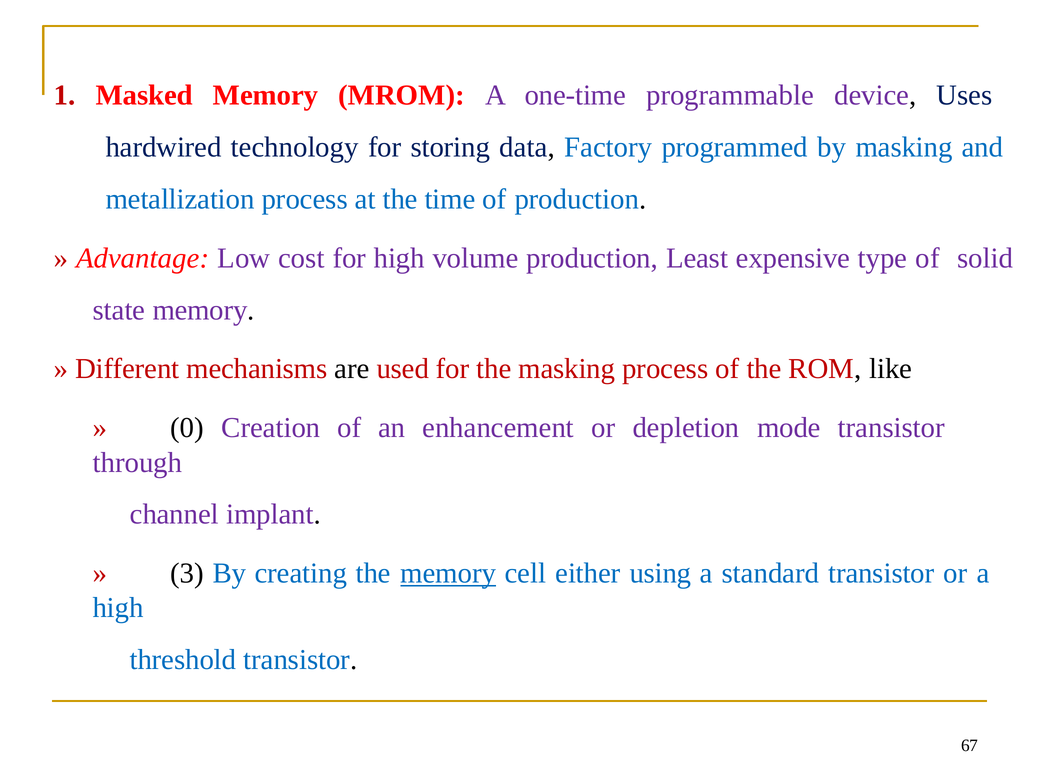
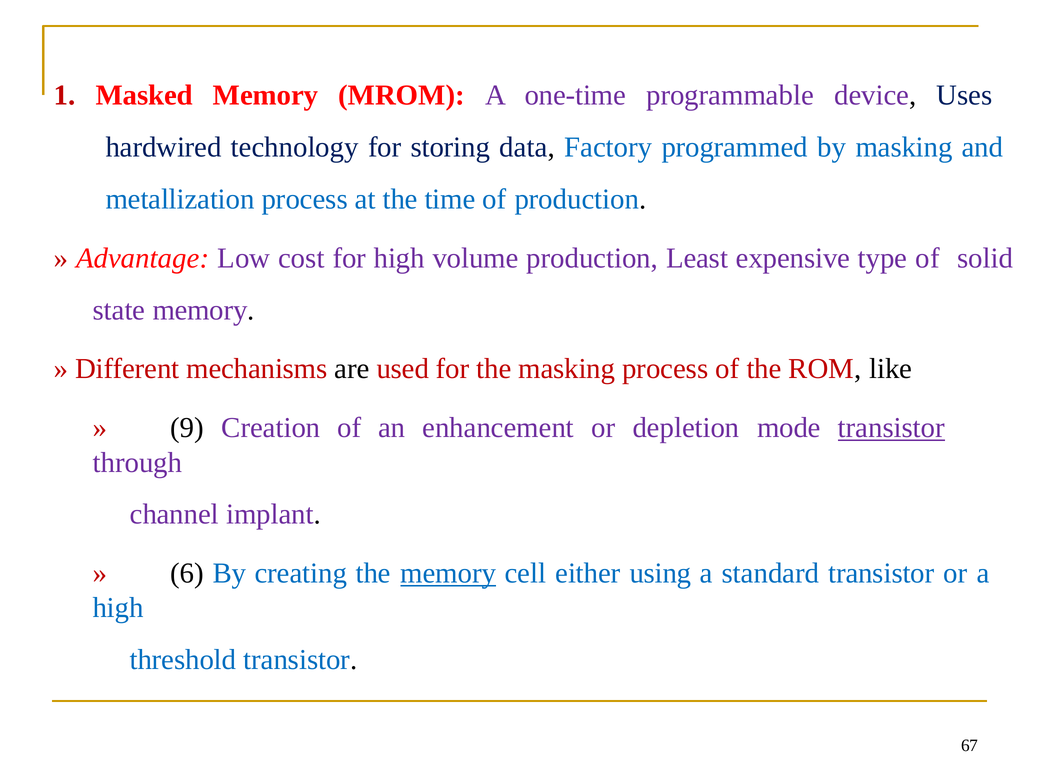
0: 0 -> 9
transistor at (891, 428) underline: none -> present
3: 3 -> 6
